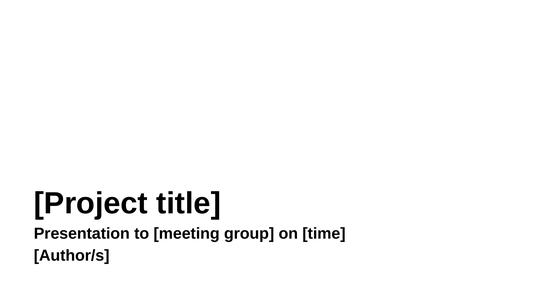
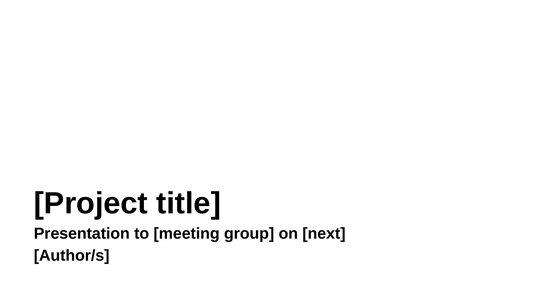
time: time -> next
